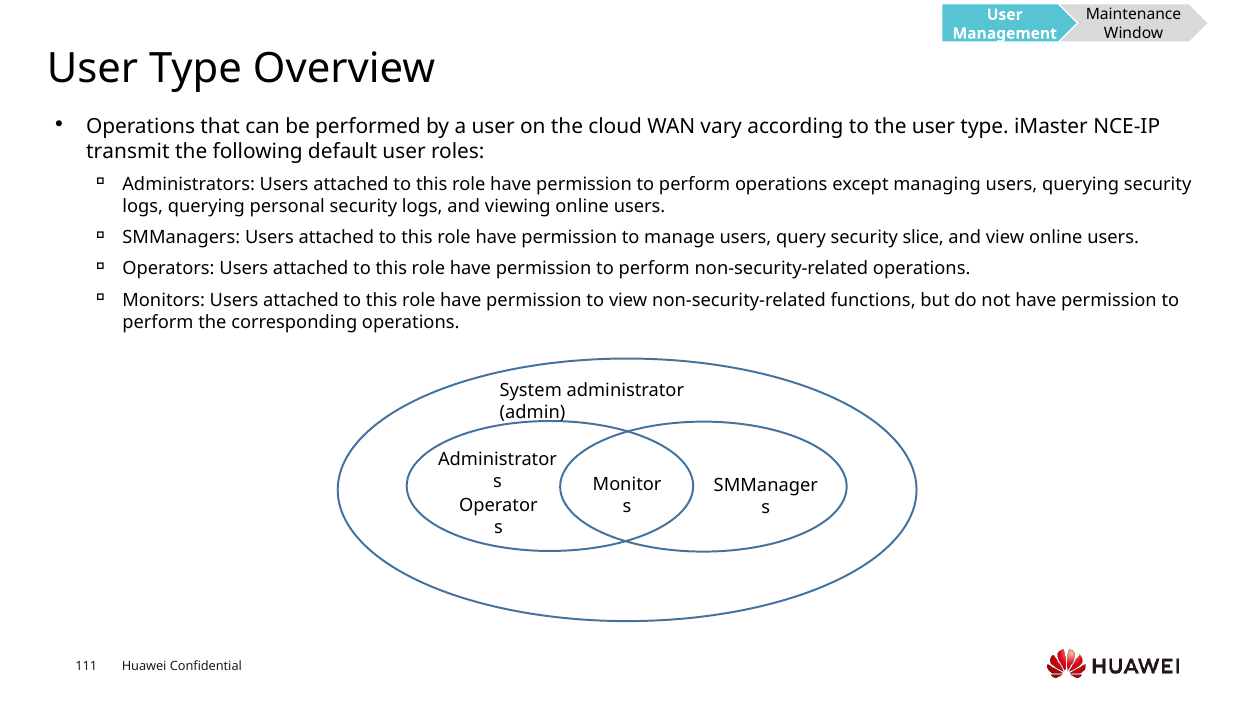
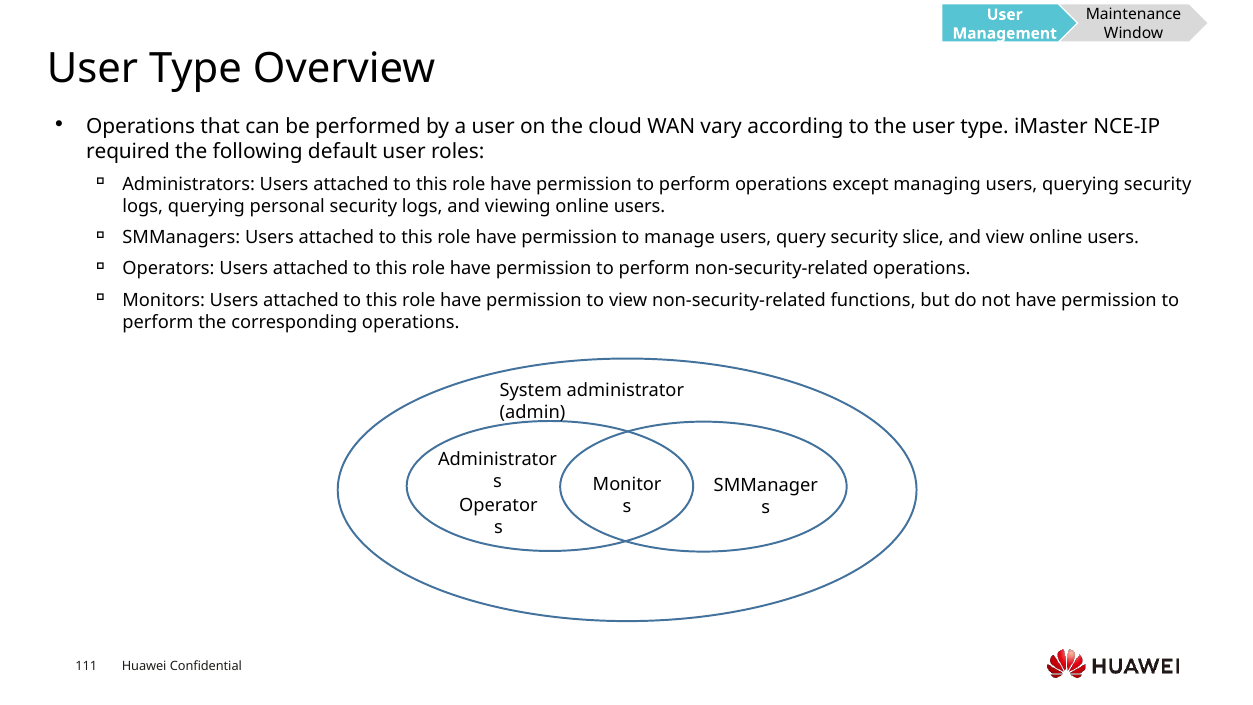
transmit: transmit -> required
